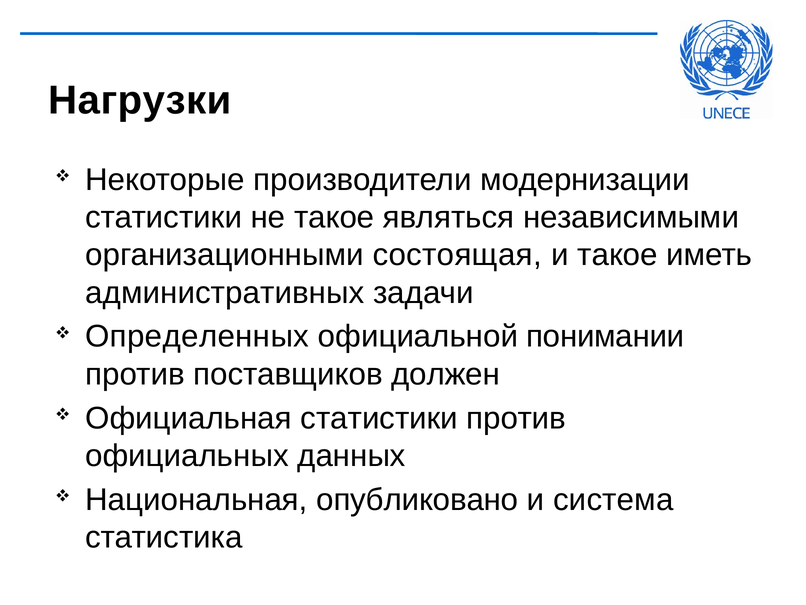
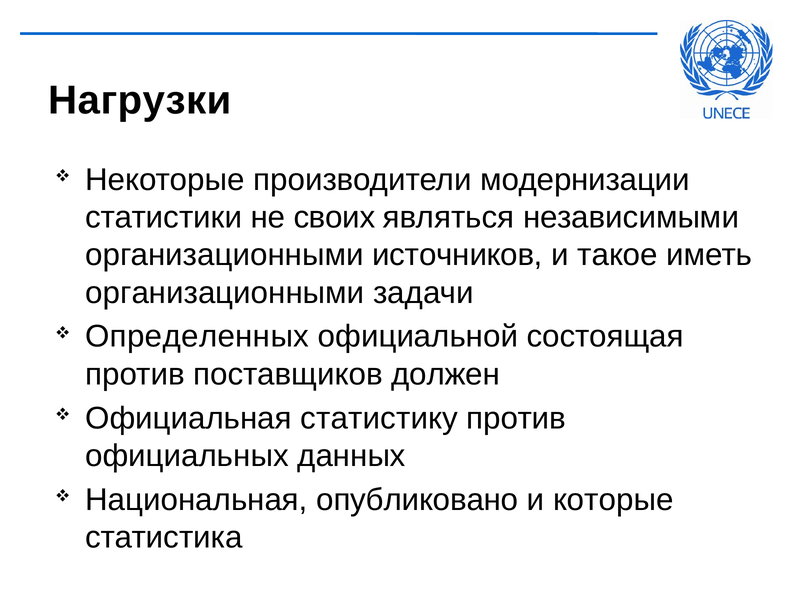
не такое: такое -> своих
состоящая: состоящая -> источников
административных at (225, 292): административных -> организационными
понимании: понимании -> состоящая
Официальная статистики: статистики -> статистику
система: система -> которые
